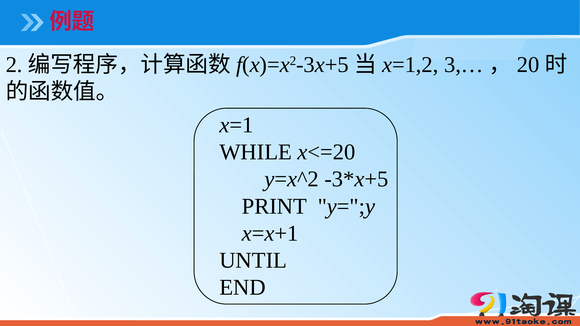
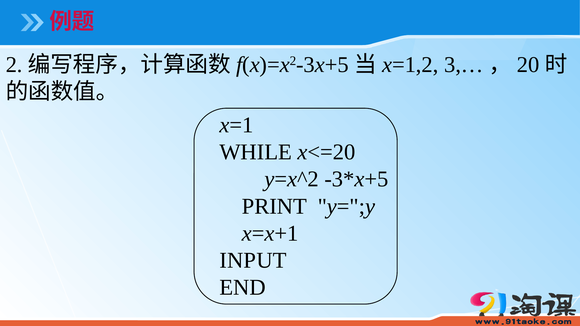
UNTIL: UNTIL -> INPUT
